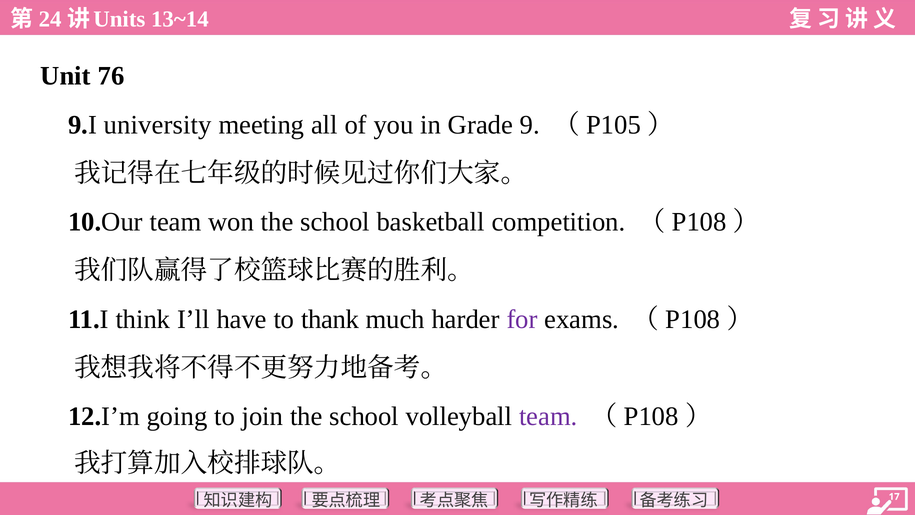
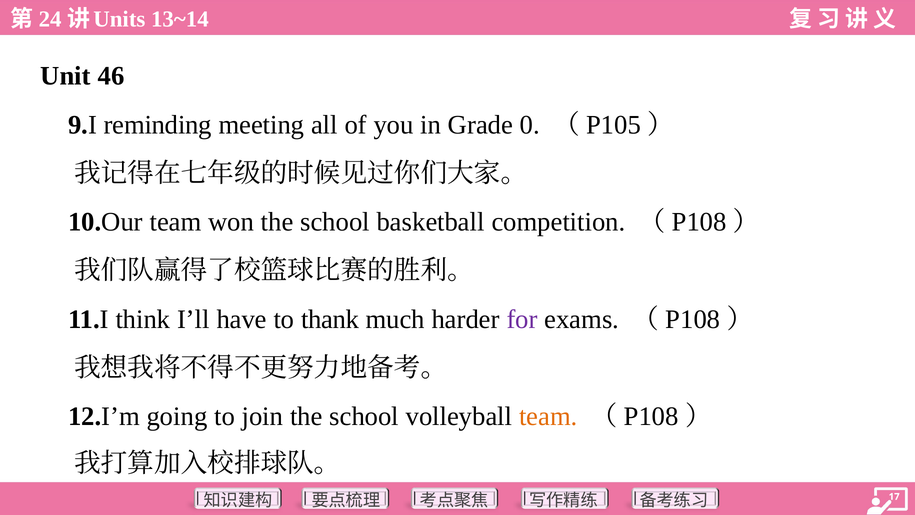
76: 76 -> 46
university: university -> reminding
9: 9 -> 0
team at (548, 416) colour: purple -> orange
